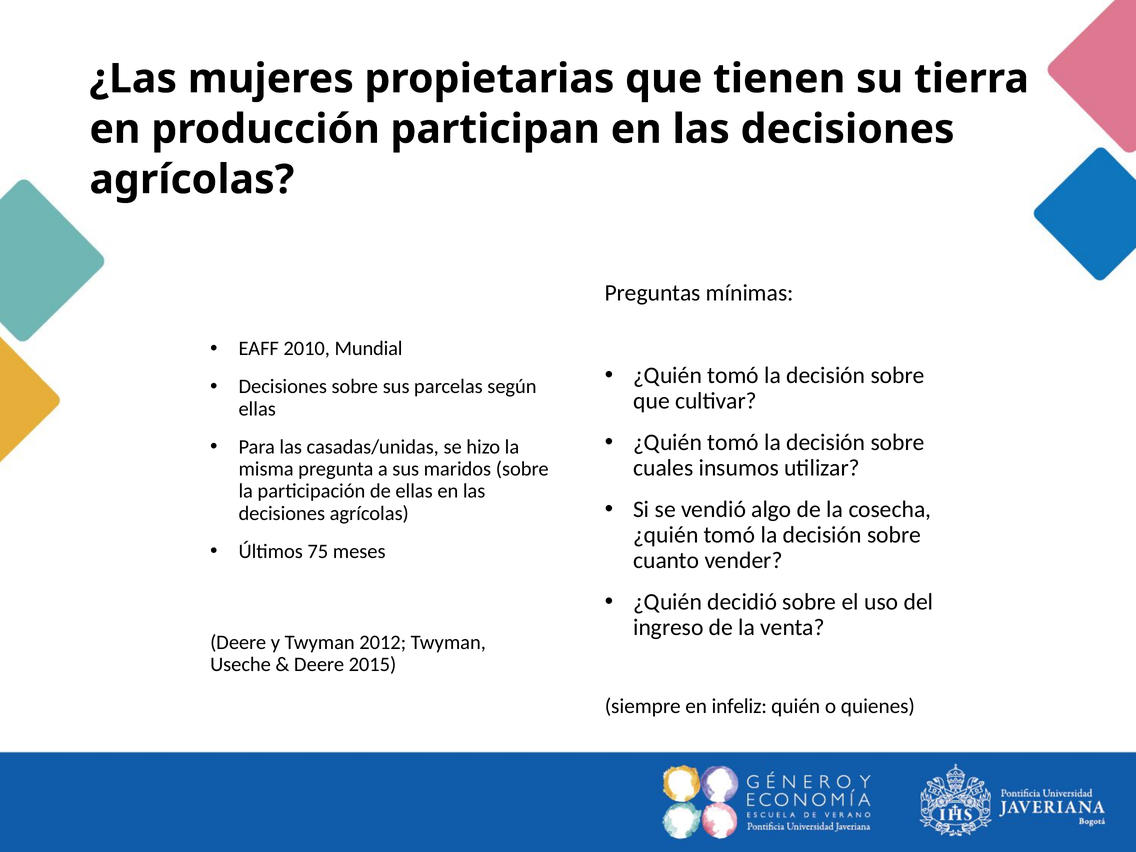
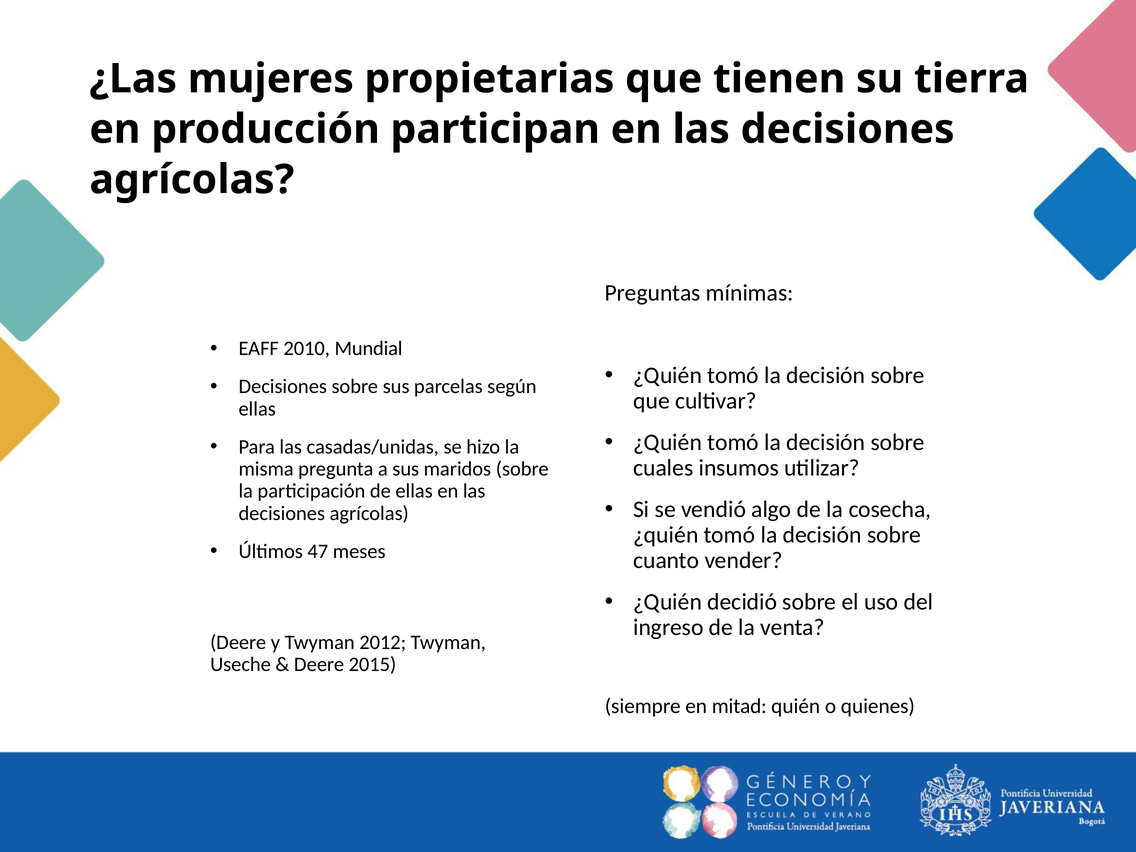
75: 75 -> 47
infeliz: infeliz -> mitad
